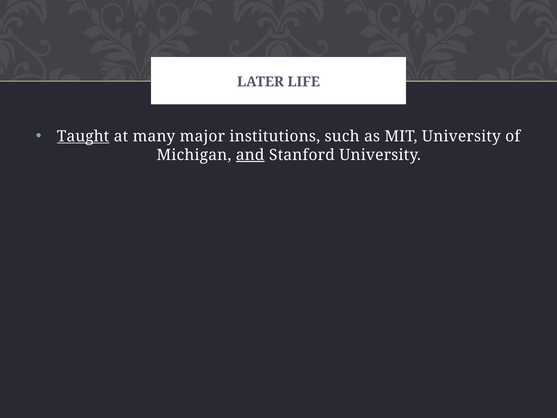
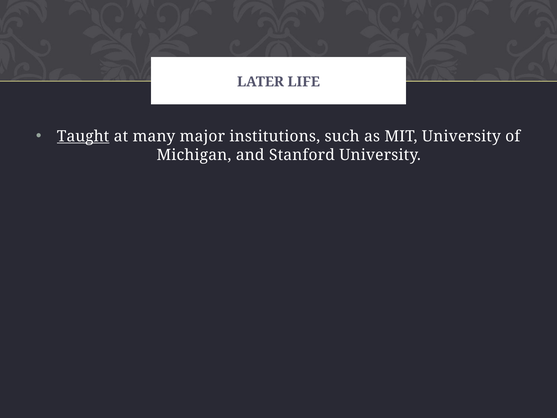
and underline: present -> none
